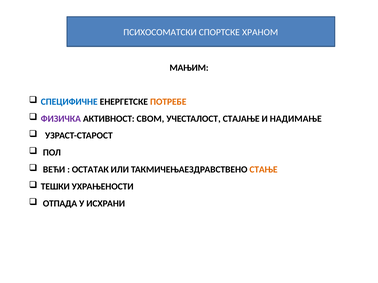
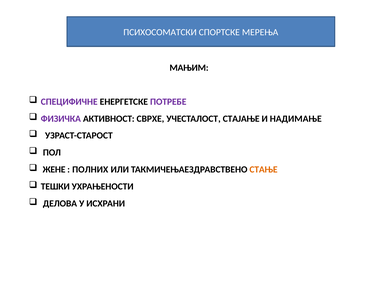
ХРАНОМ: ХРАНОМ -> МЕРЕЊА
СПЕЦИФИЧНЕ colour: blue -> purple
ПОТРЕБЕ colour: orange -> purple
СВОМ: СВОМ -> СВРХЕ
ВЕЋИ: ВЕЋИ -> ЖЕНE
ОСТАТАК: ОСТАТАК -> ПОЛНИХ
ОТПАДА: ОТПАДА -> ДЕЛОВА
